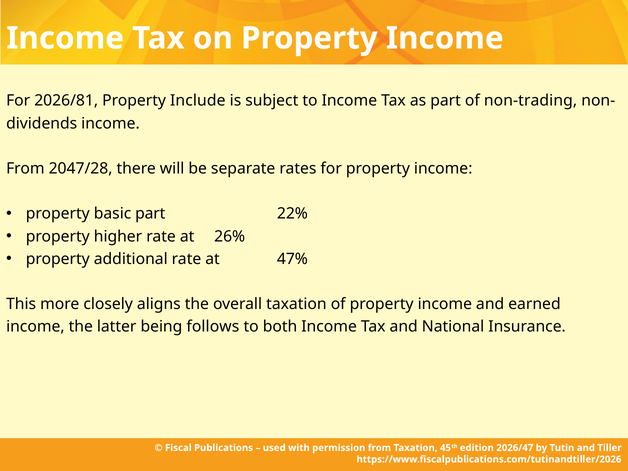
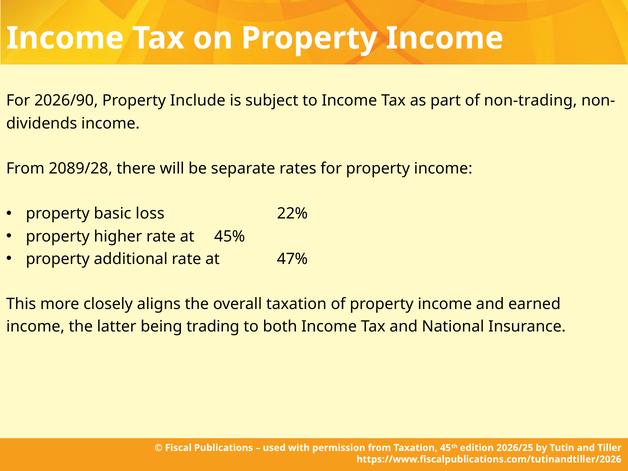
2026/81: 2026/81 -> 2026/90
2047/28: 2047/28 -> 2089/28
basic part: part -> loss
26%: 26% -> 45%
follows: follows -> trading
2026/47: 2026/47 -> 2026/25
